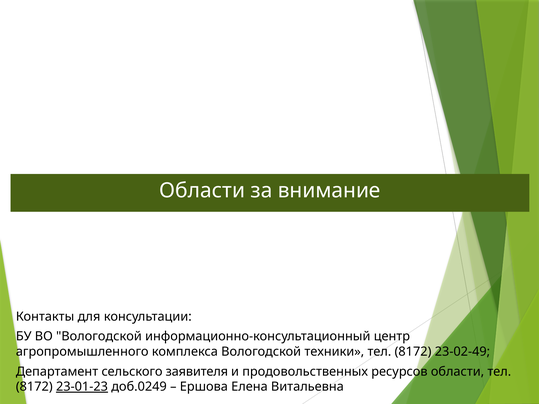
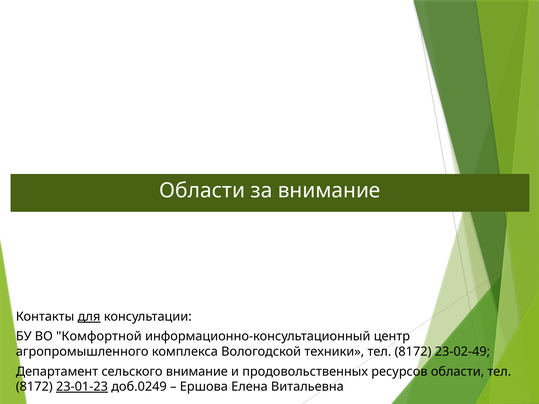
для underline: none -> present
ВО Вологодской: Вологодской -> Комфортной
сельского заявителя: заявителя -> внимание
